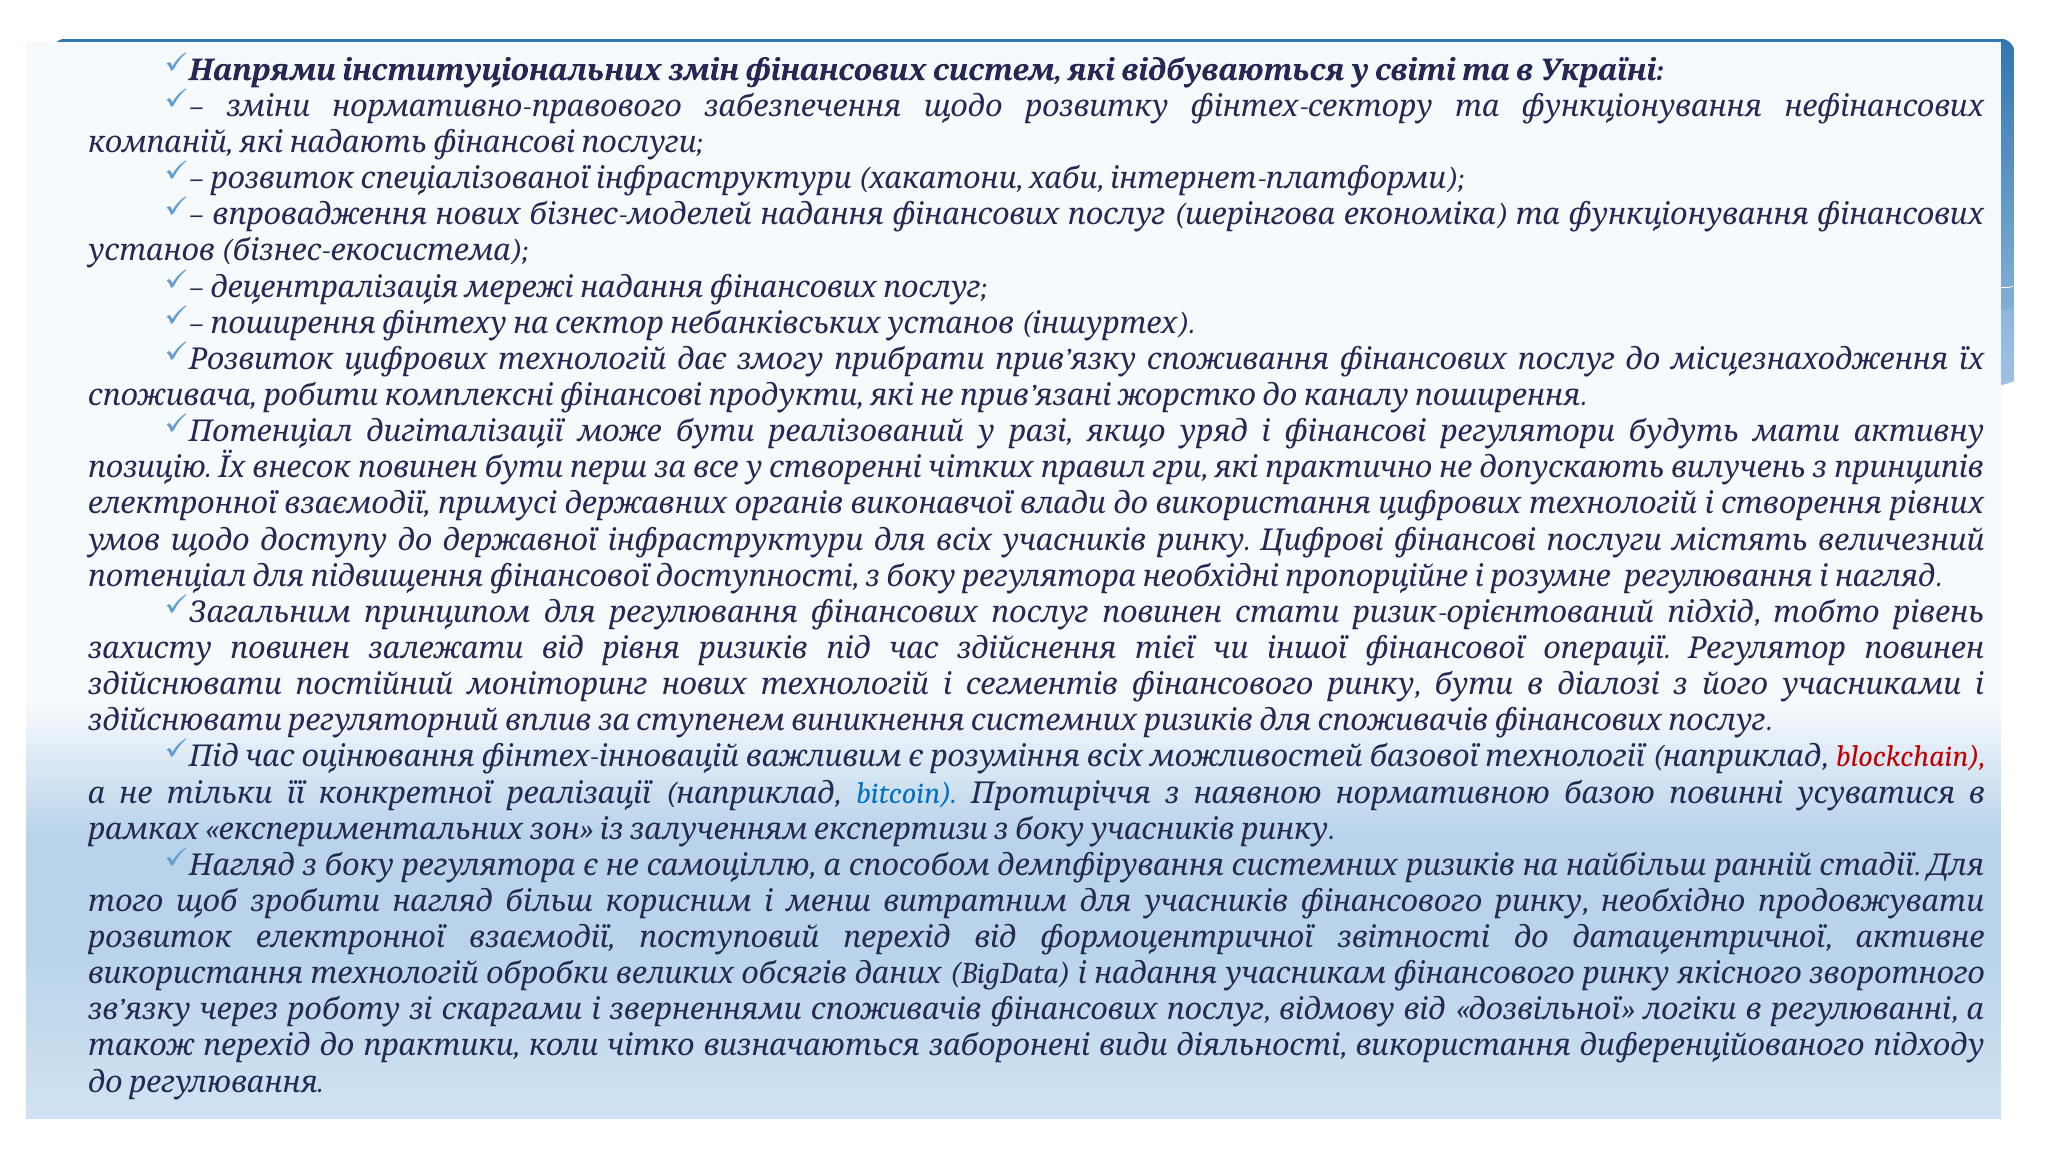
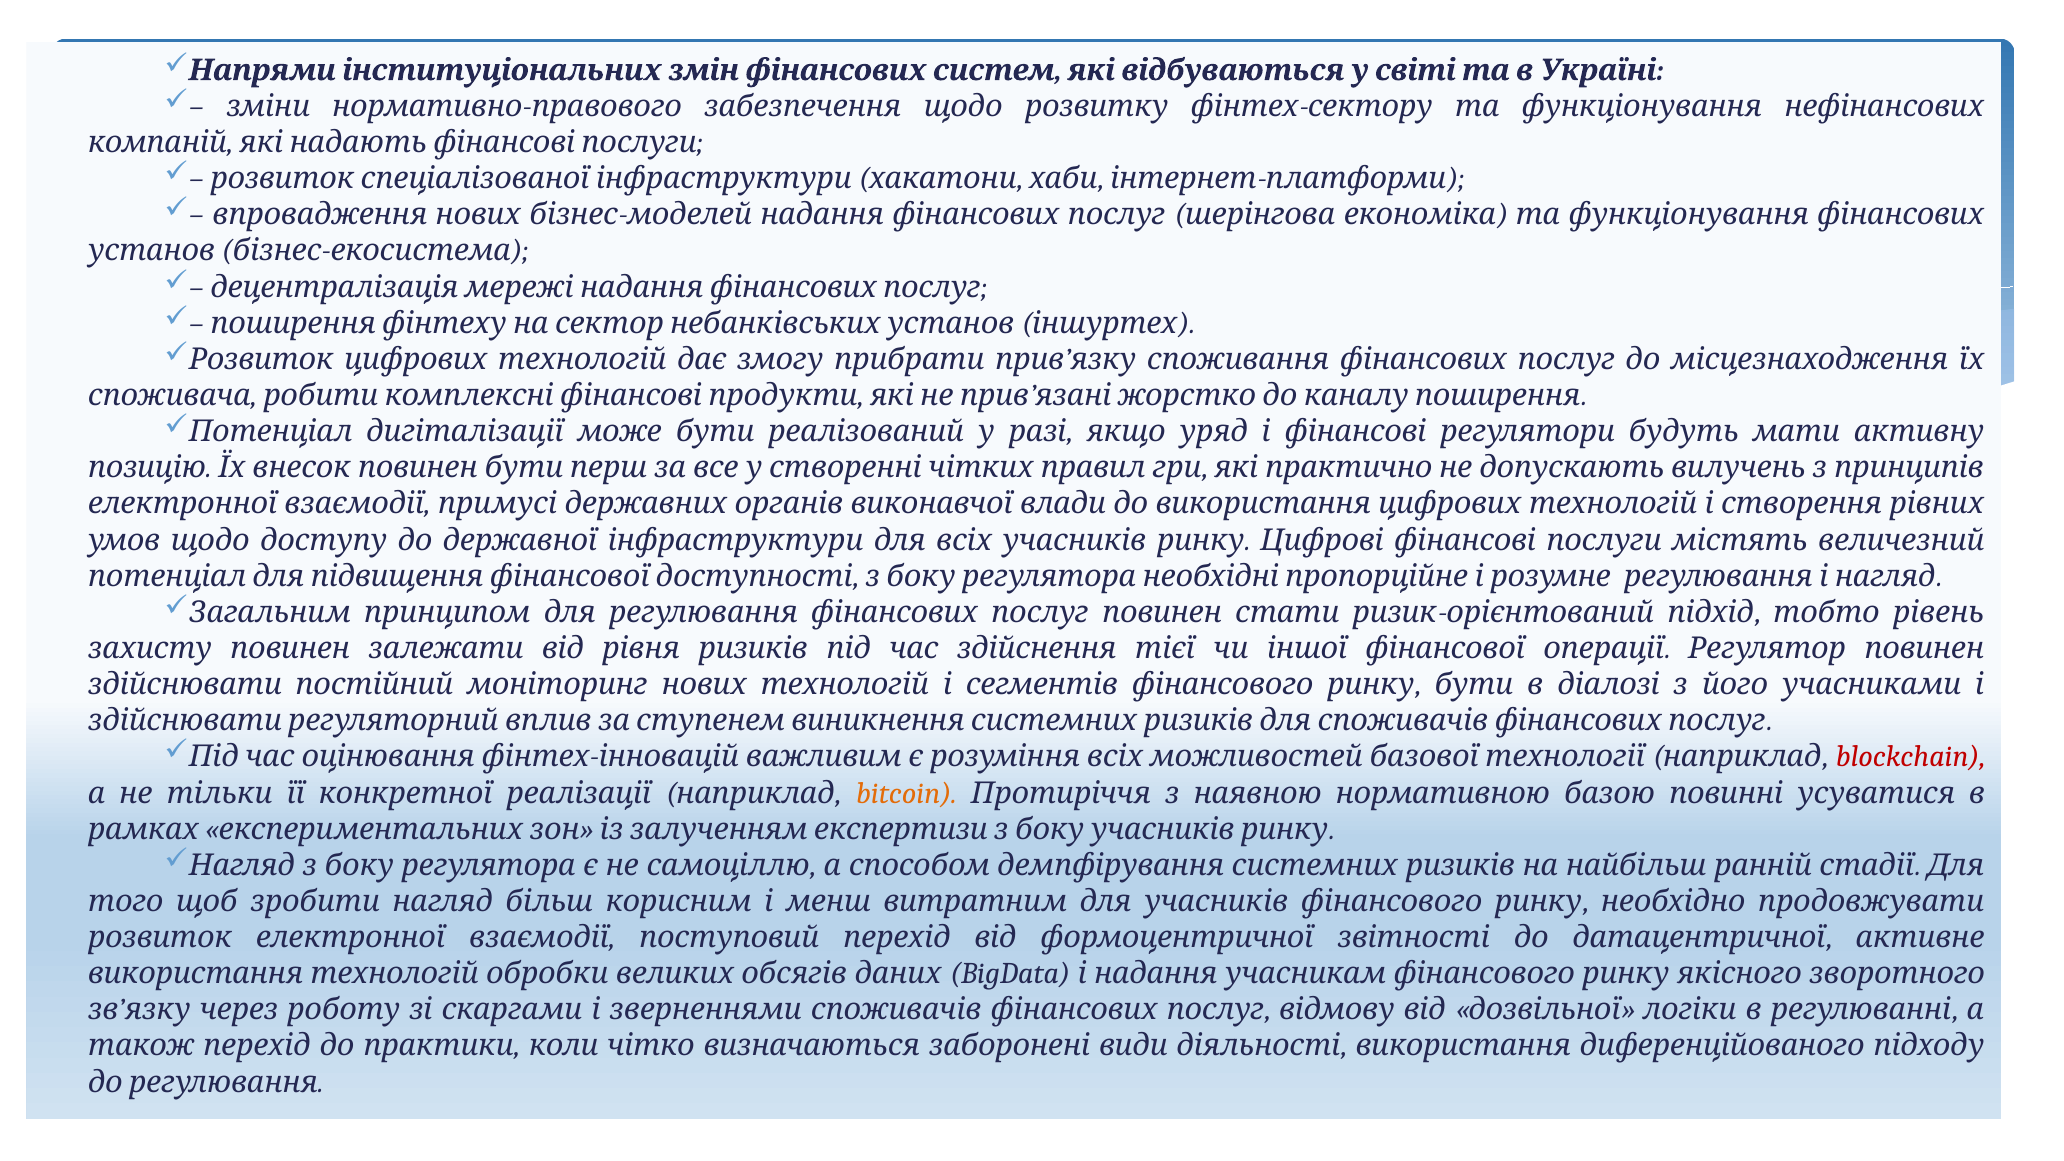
bitcoin colour: blue -> orange
